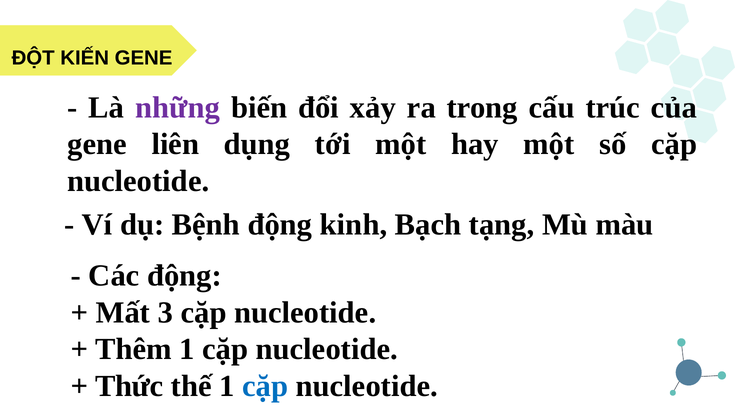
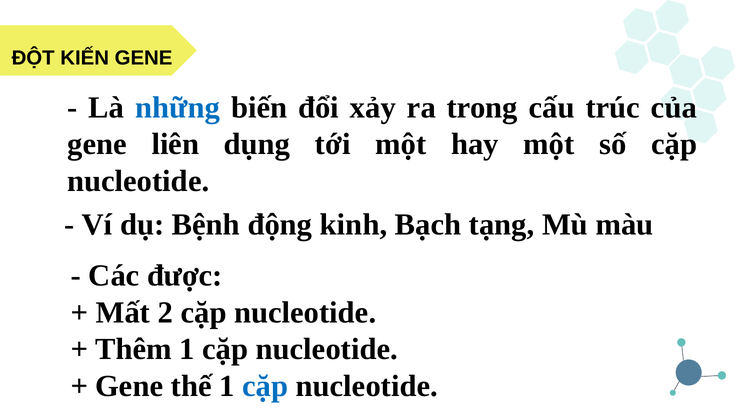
những colour: purple -> blue
Các động: động -> được
3: 3 -> 2
Thức at (129, 386): Thức -> Gene
